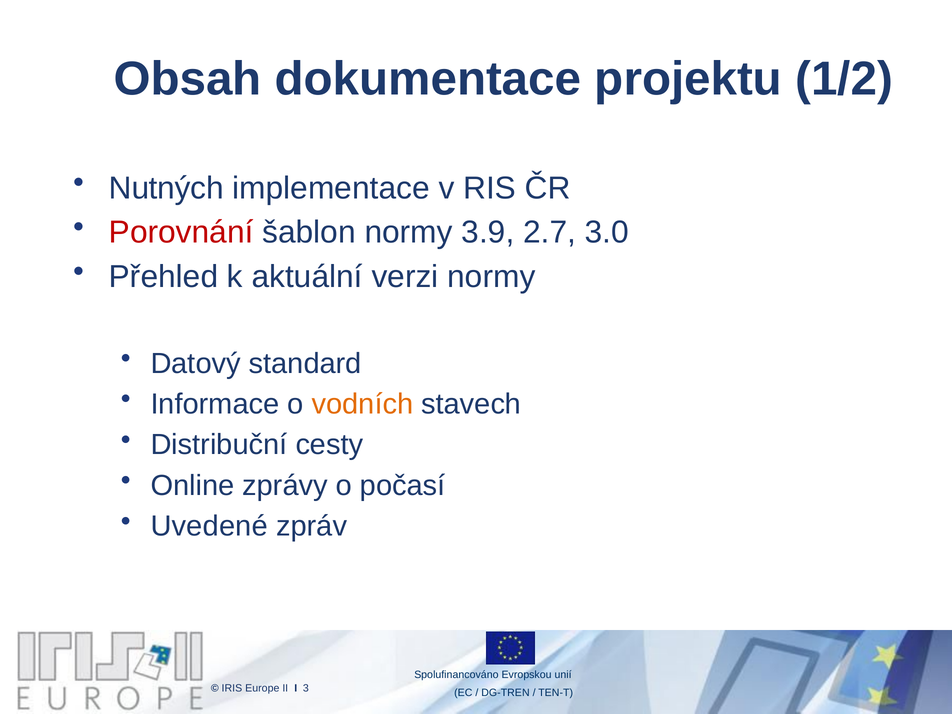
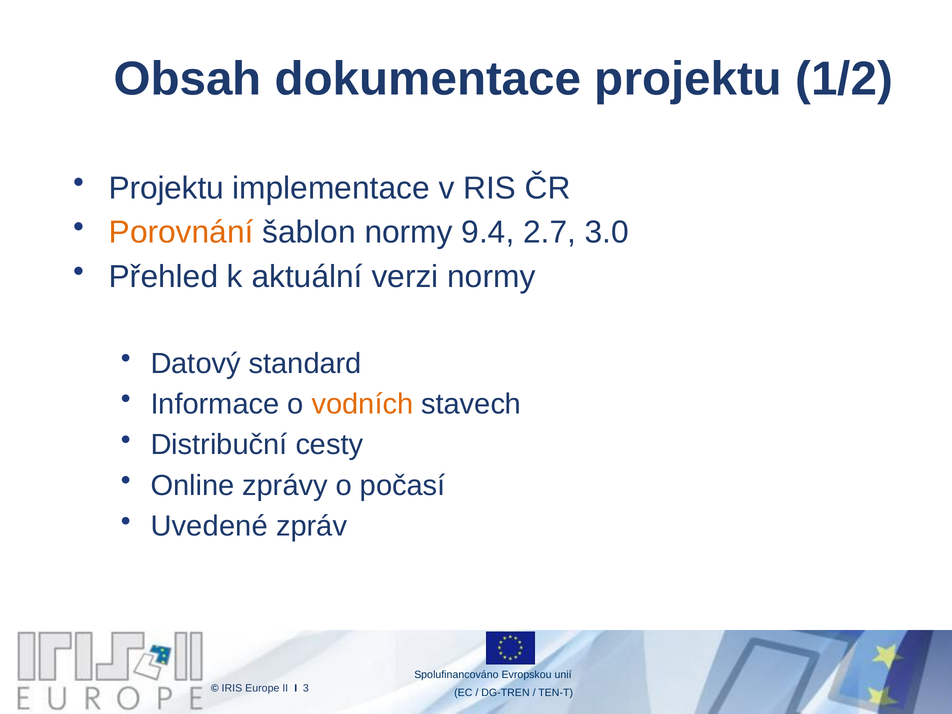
Nutných at (166, 188): Nutných -> Projektu
Porovnání colour: red -> orange
3.9: 3.9 -> 9.4
